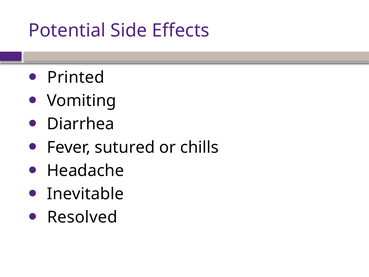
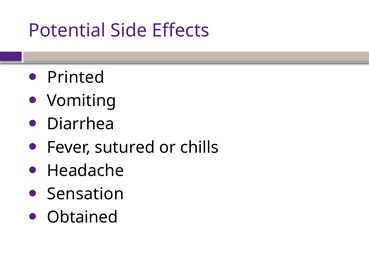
Inevitable: Inevitable -> Sensation
Resolved: Resolved -> Obtained
